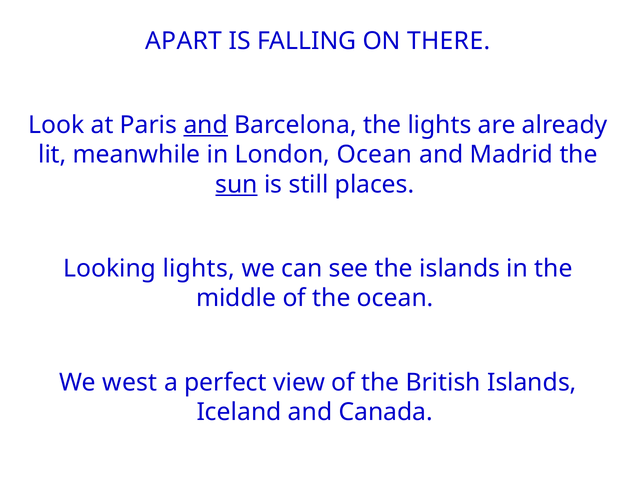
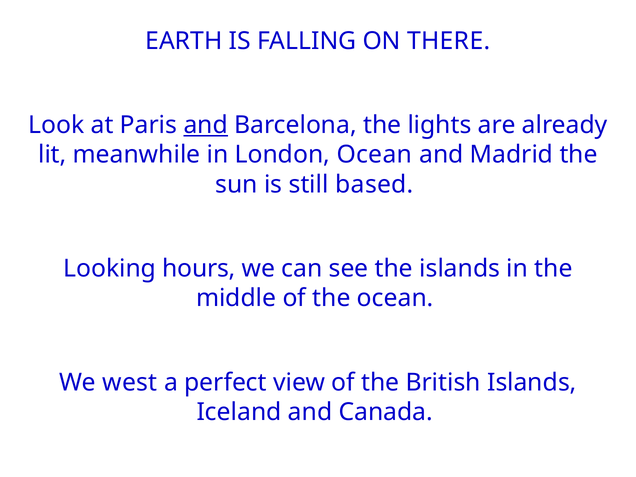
APART: APART -> EARTH
sun underline: present -> none
places: places -> based
Looking lights: lights -> hours
